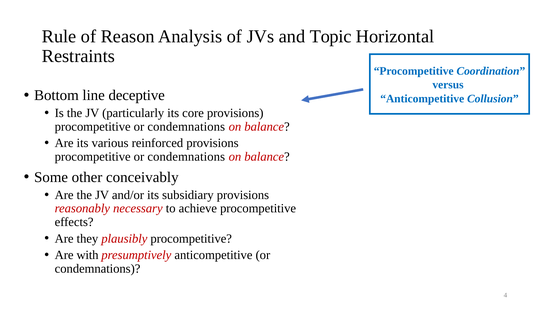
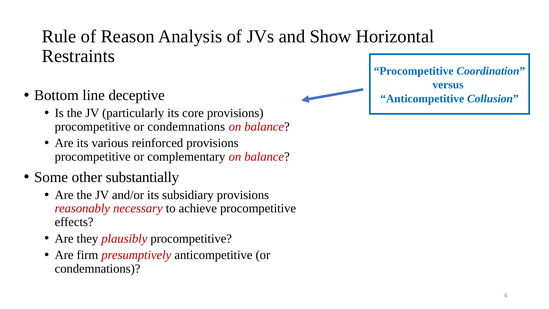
Topic: Topic -> Show
condemnations at (186, 157): condemnations -> complementary
conceivably: conceivably -> substantially
with: with -> firm
